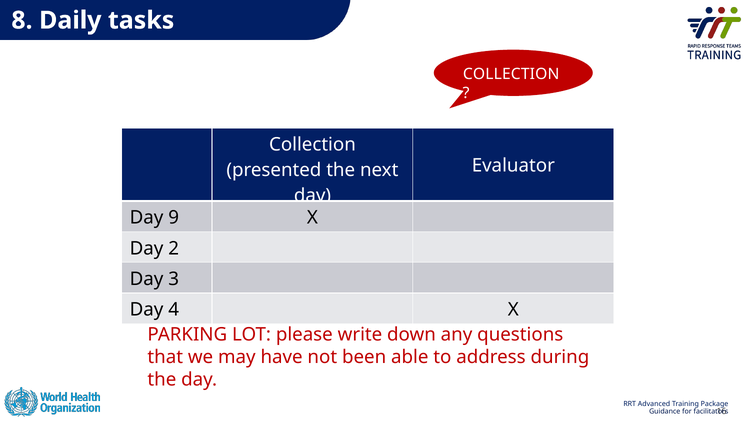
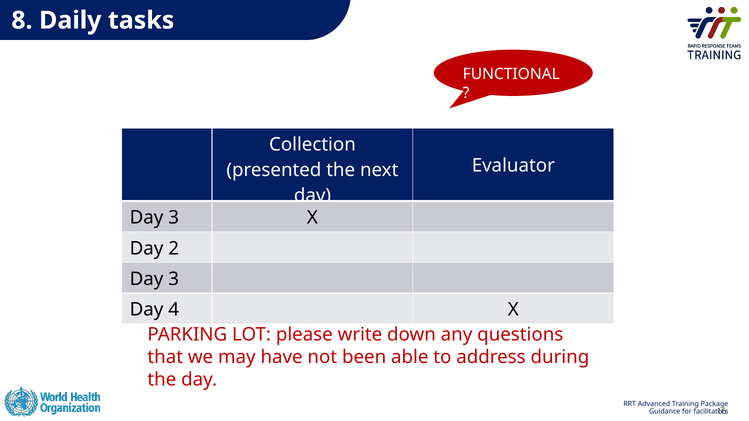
COLLECTION at (511, 74): COLLECTION -> FUNCTIONAL
9 at (174, 218): 9 -> 3
